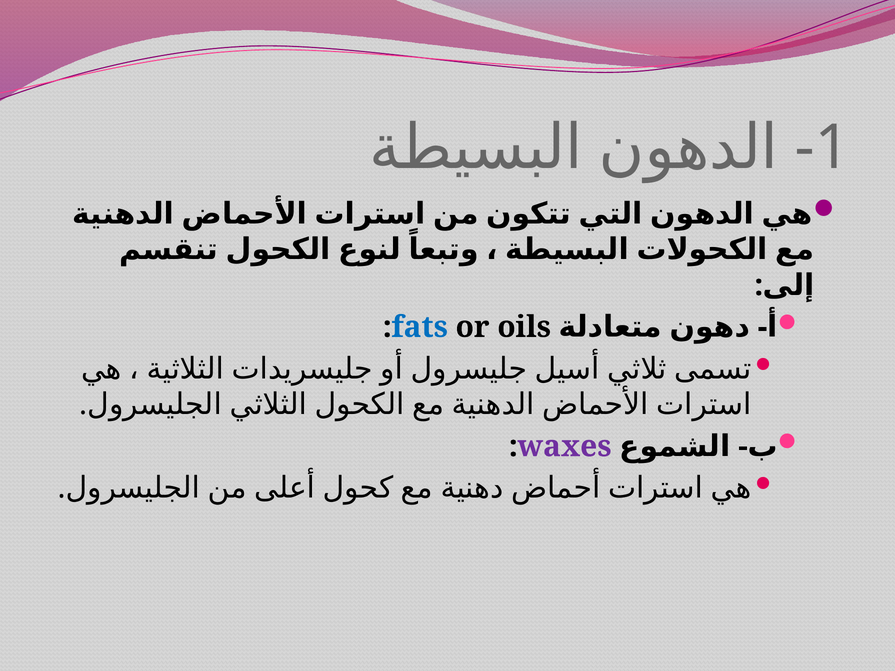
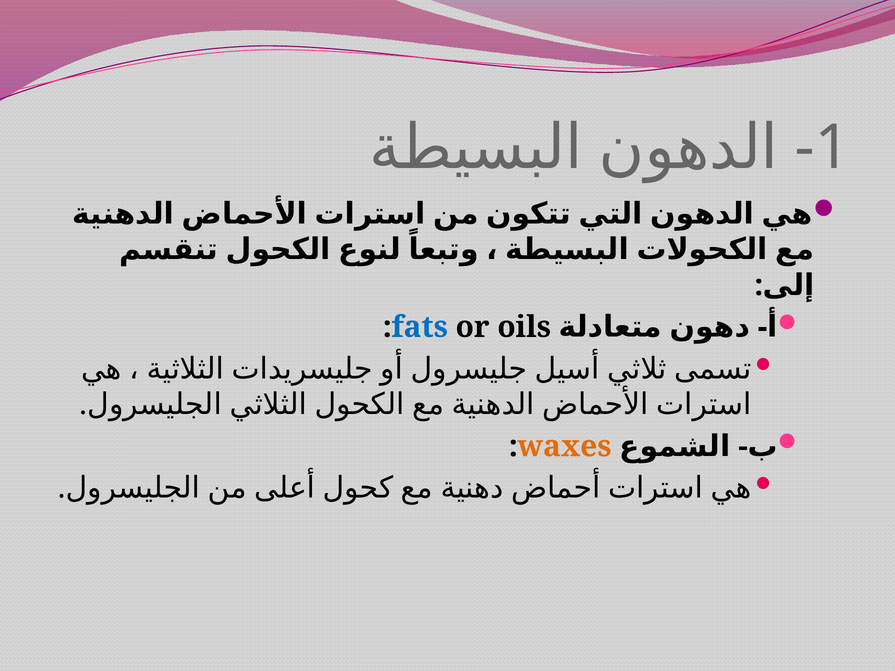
waxes colour: purple -> orange
